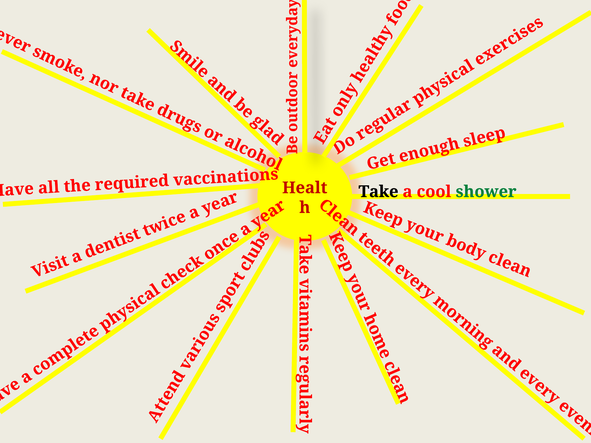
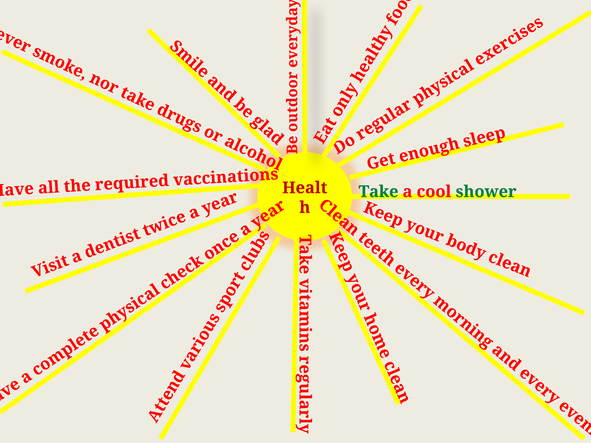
Take colour: black -> green
